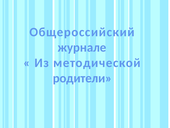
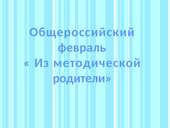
журнале: журнале -> февраль
